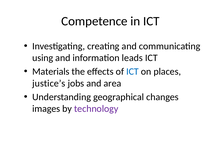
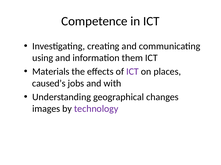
leads: leads -> them
ICT at (133, 72) colour: blue -> purple
justice’s: justice’s -> caused’s
area: area -> with
